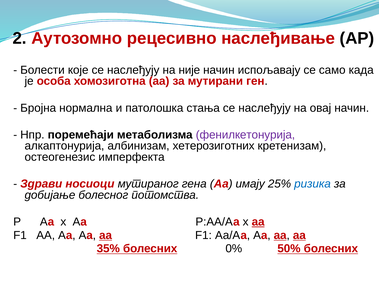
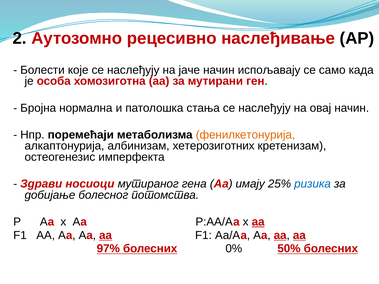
није: није -> јаче
фенилкетонурија colour: purple -> orange
35%: 35% -> 97%
